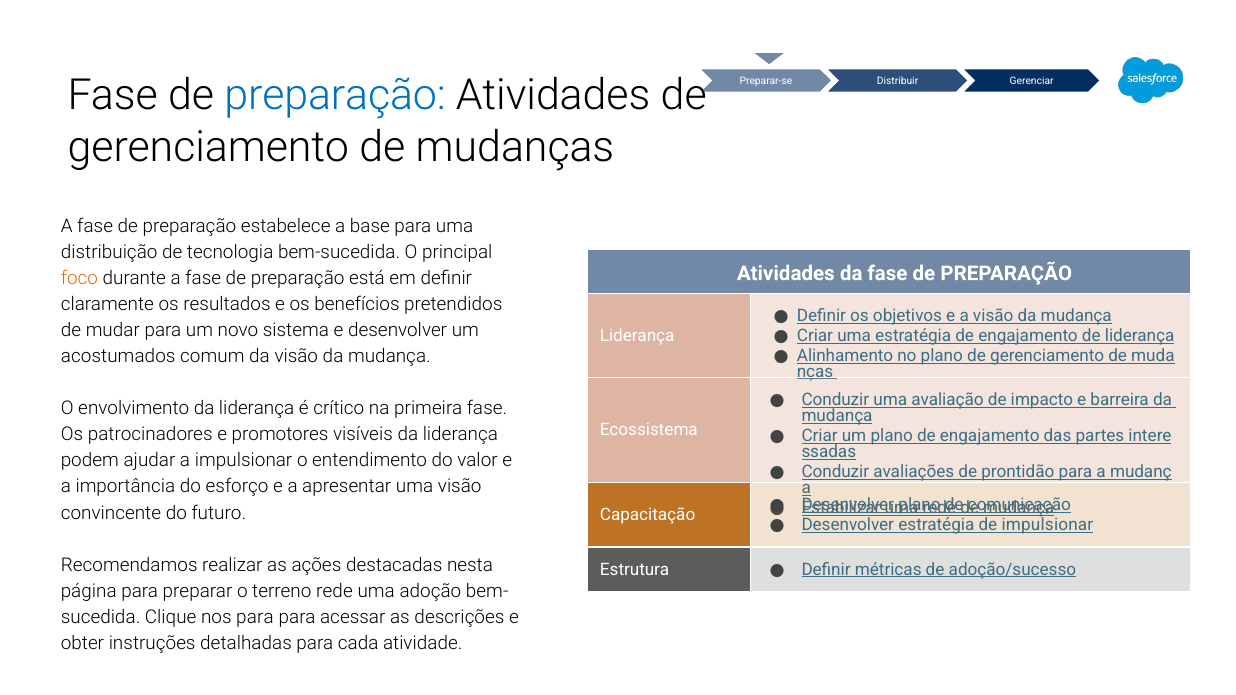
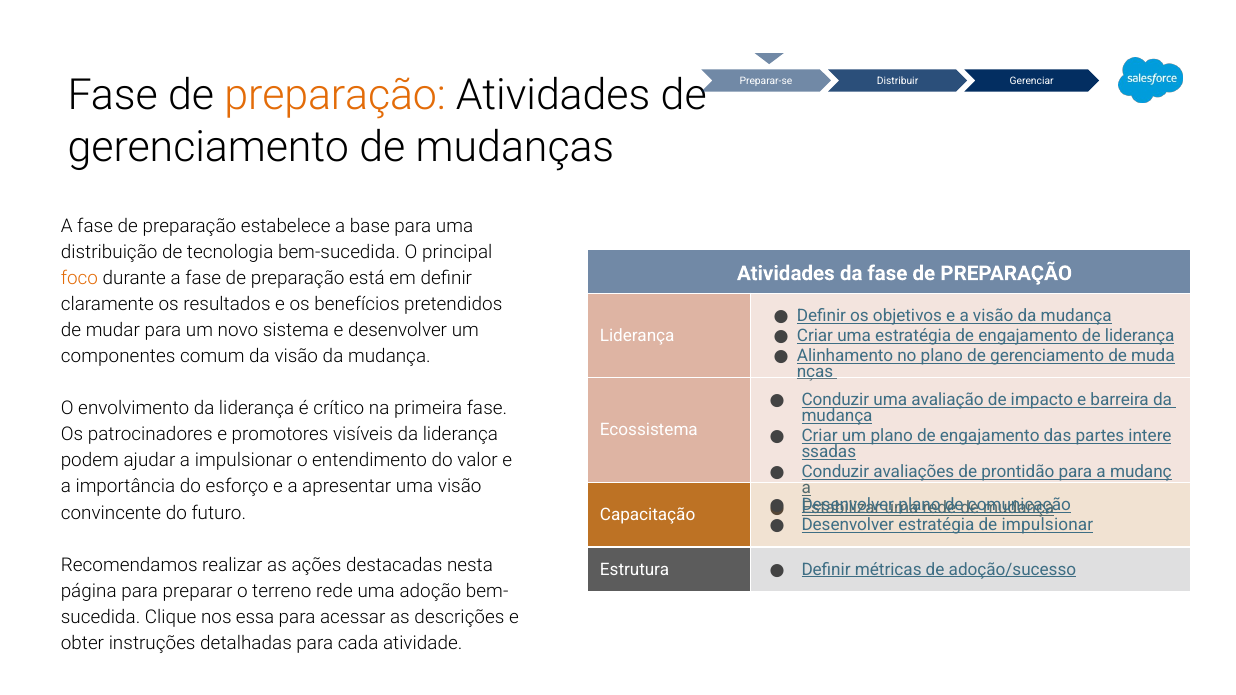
preparação at (335, 96) colour: blue -> orange
acostumados: acostumados -> componentes
nos para: para -> essa
